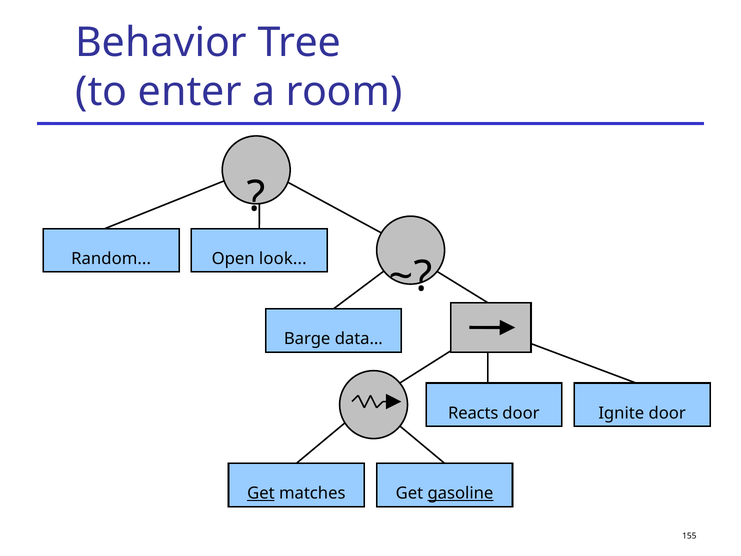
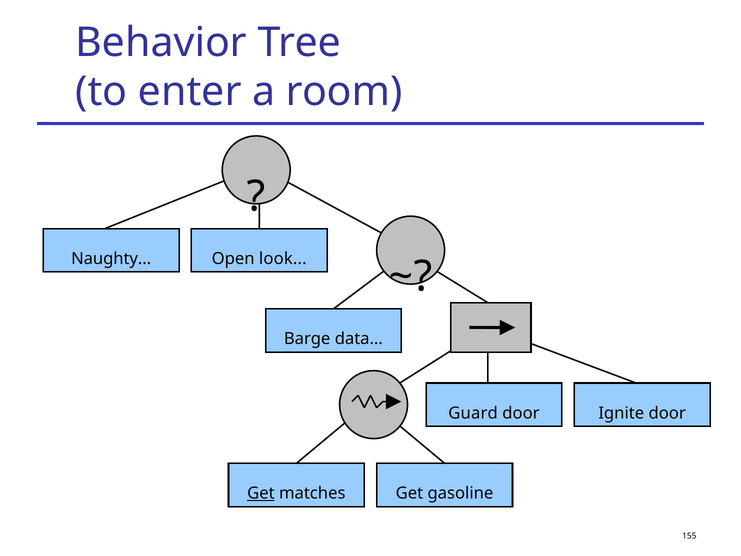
Random: Random -> Naughty
Reacts: Reacts -> Guard
gasoline underline: present -> none
